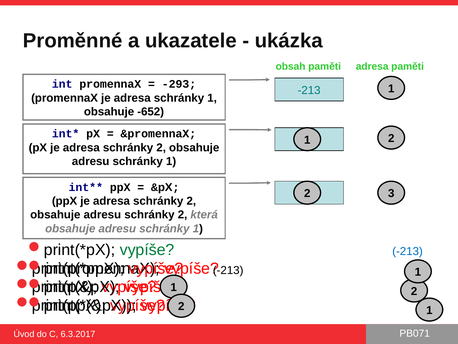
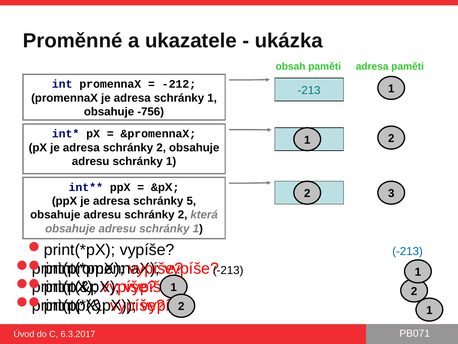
-293: -293 -> -212
-652: -652 -> -756
2 at (191, 201): 2 -> 5
vypíše at (147, 250) colour: green -> black
